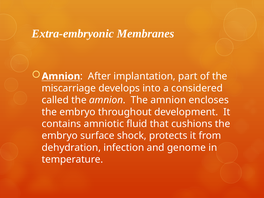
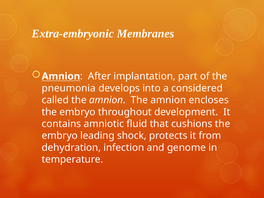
miscarriage: miscarriage -> pneumonia
surface: surface -> leading
